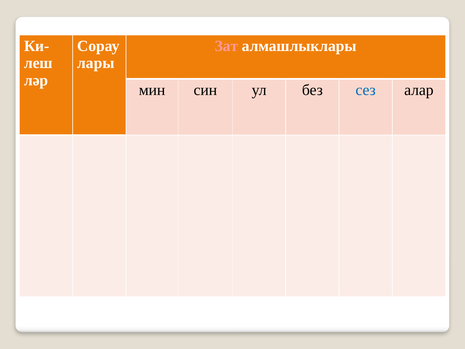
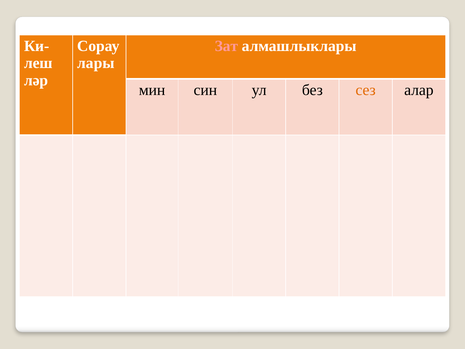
сез colour: blue -> orange
